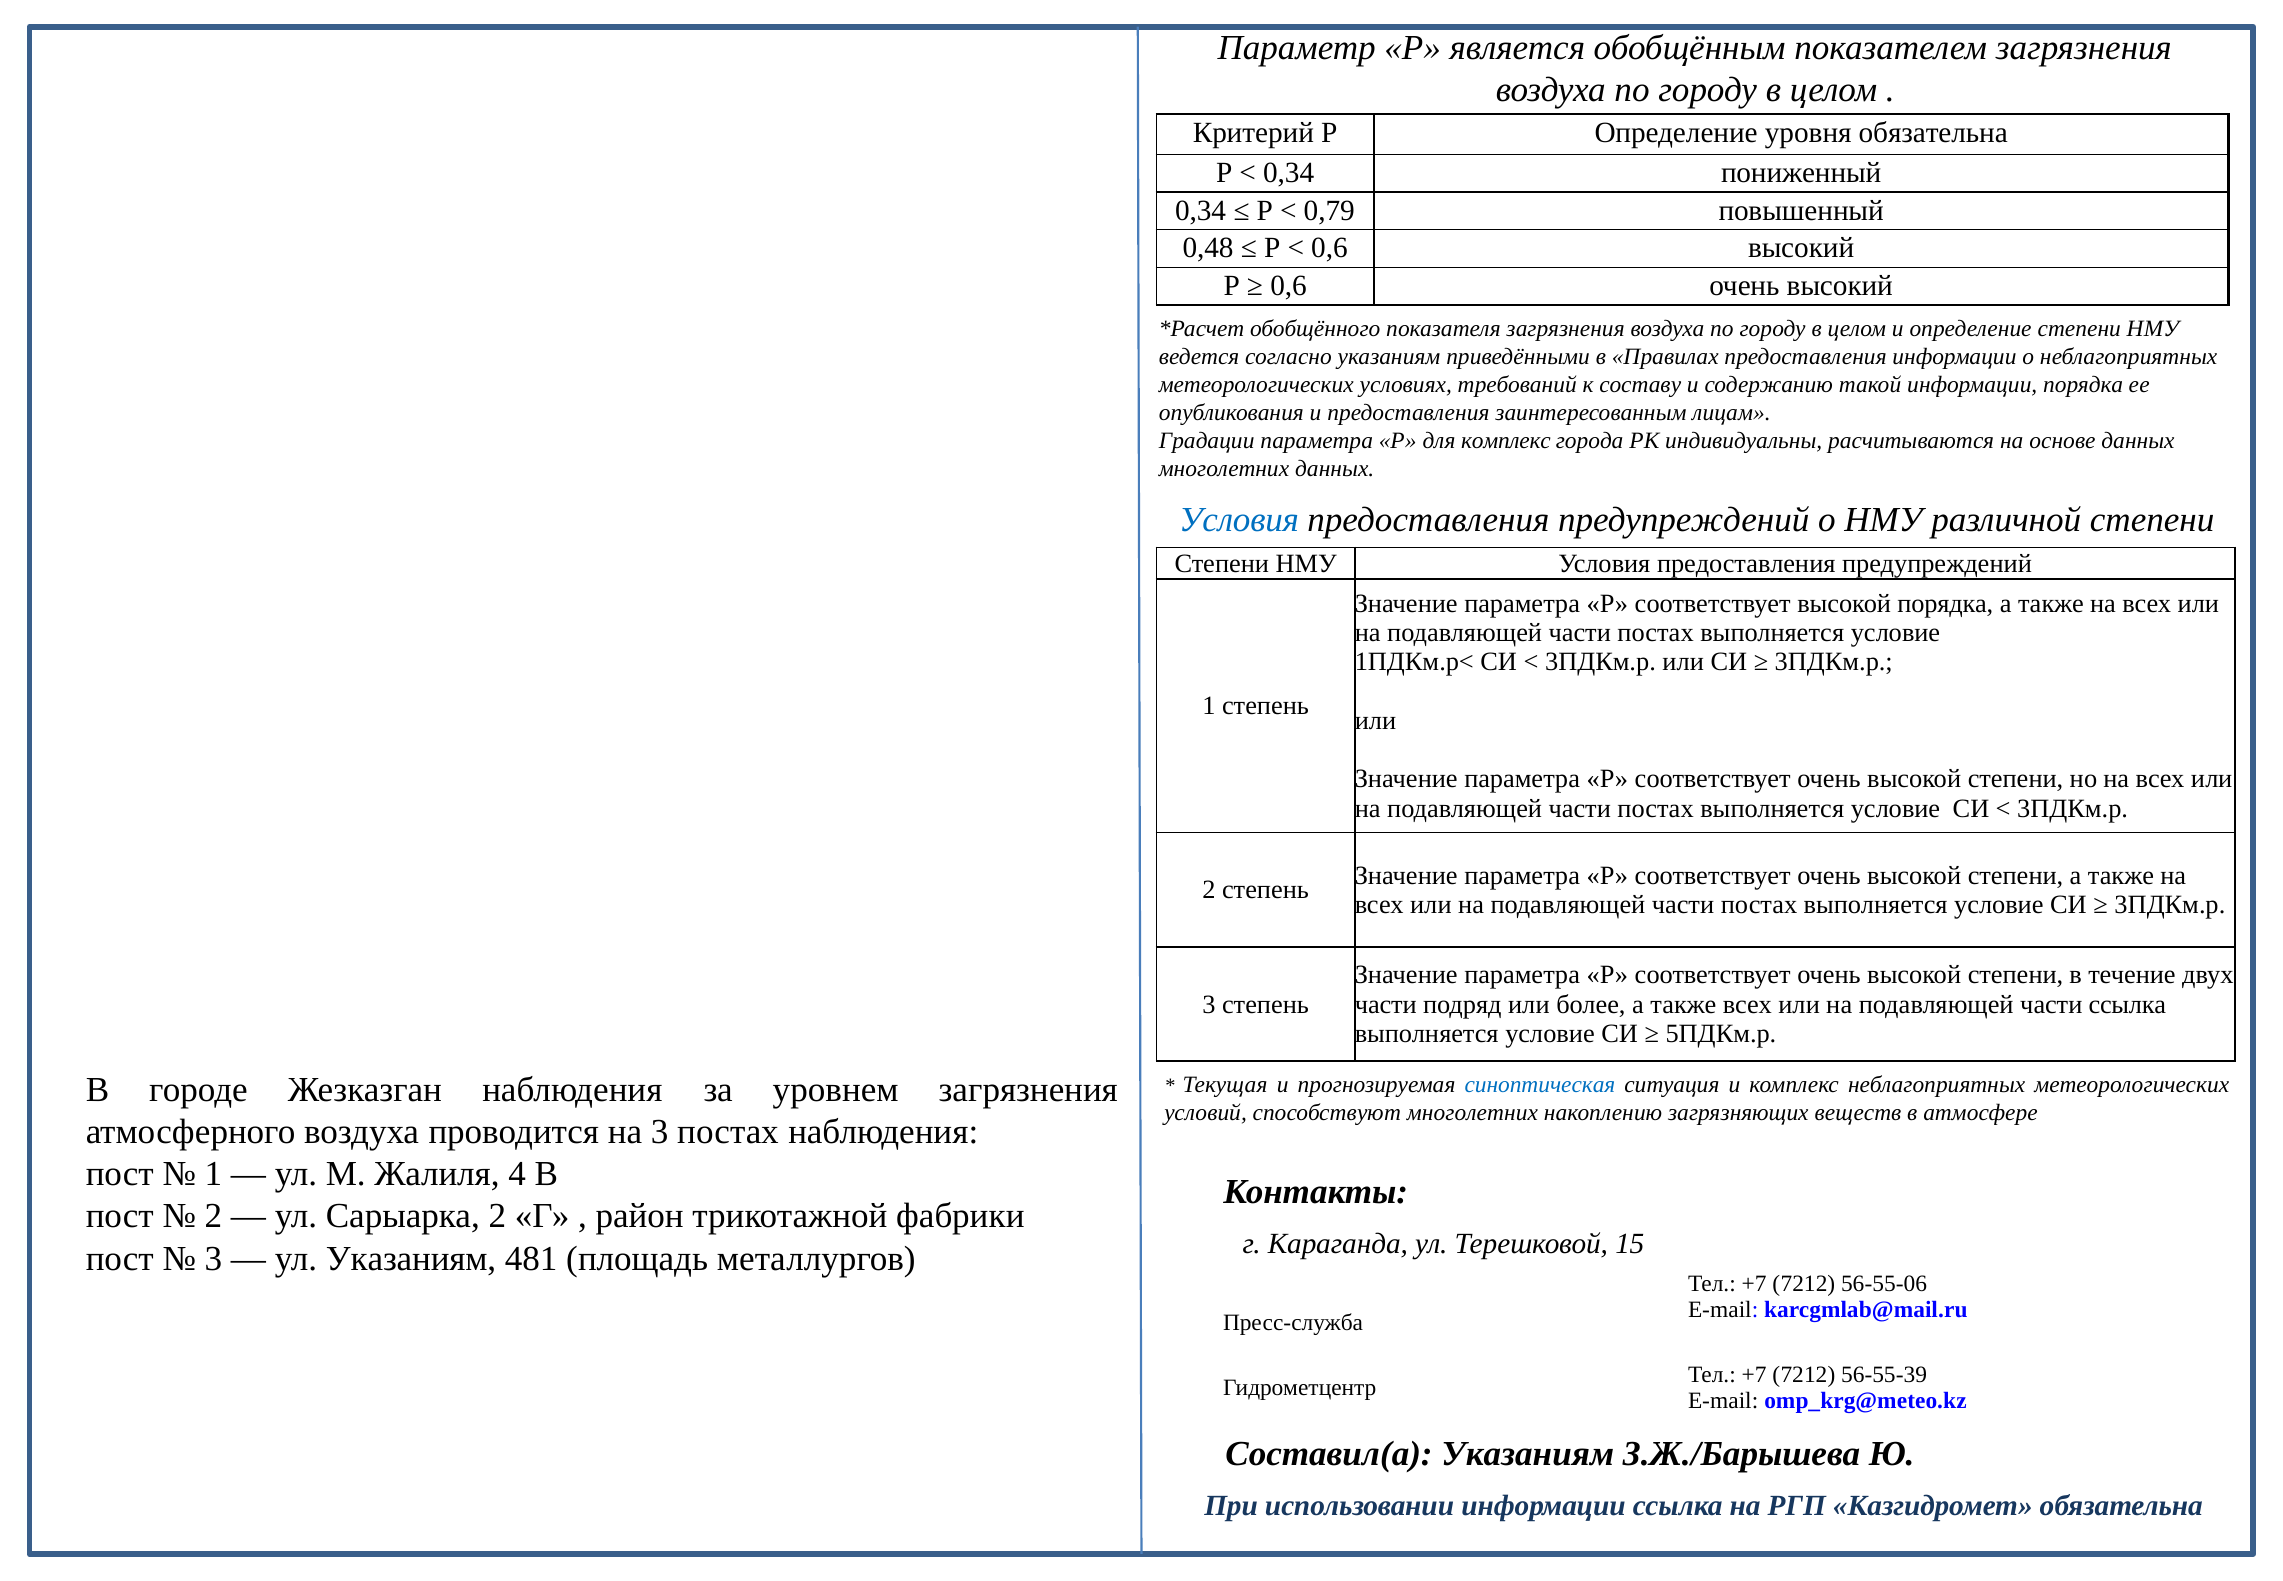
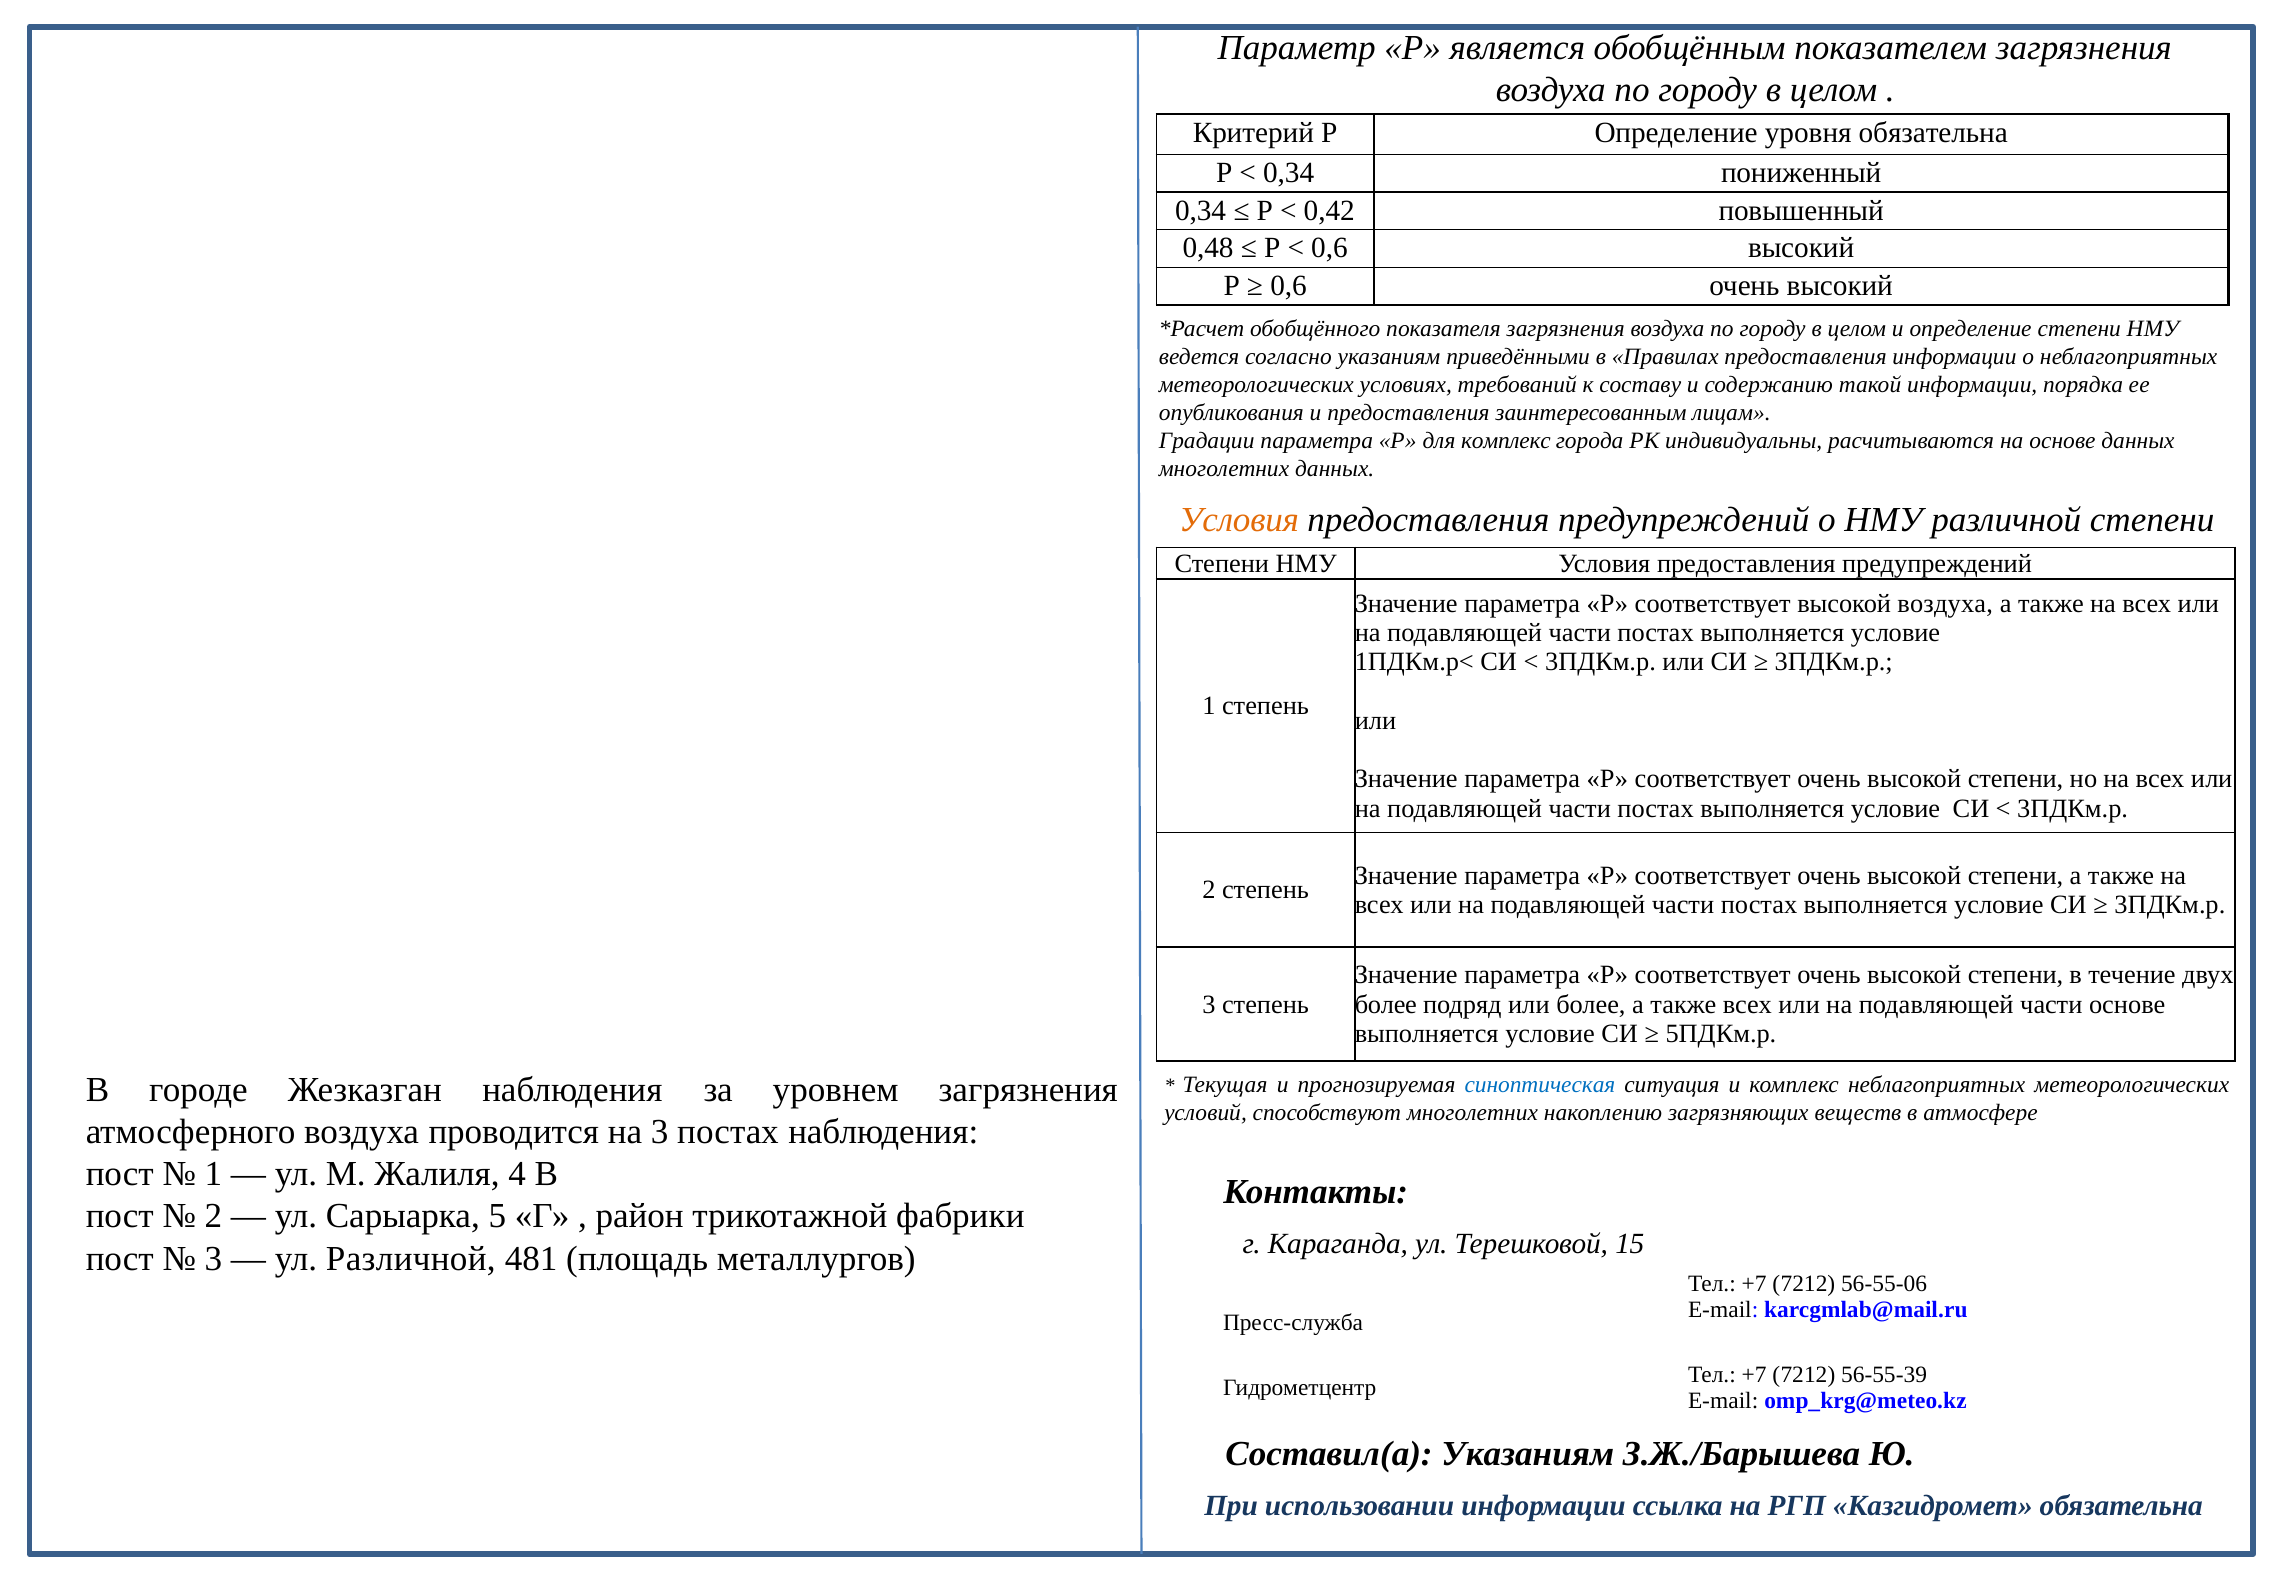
0,79: 0,79 -> 0,42
Условия at (1239, 520) colour: blue -> orange
высокой порядка: порядка -> воздуха
части at (1386, 1004): части -> более
части ссылка: ссылка -> основе
Сарыарка 2: 2 -> 5
ул Указаниям: Указаниям -> Различной
